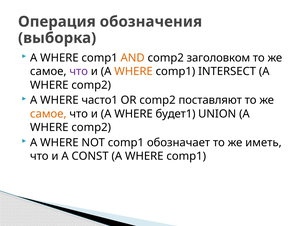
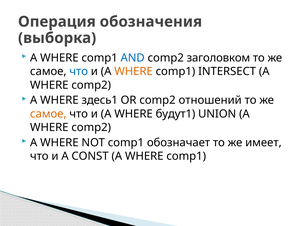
AND colour: orange -> blue
что at (79, 71) colour: purple -> blue
часто1: часто1 -> здесь1
поставляют: поставляют -> отношений
будет1: будет1 -> будут1
иметь: иметь -> имеет
